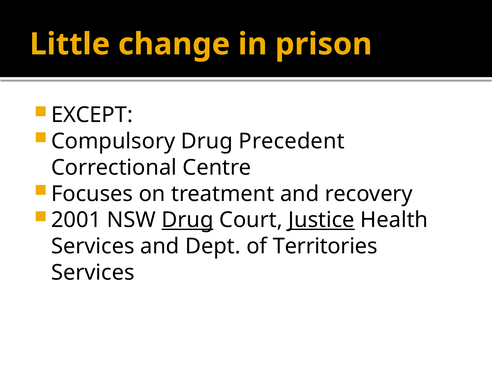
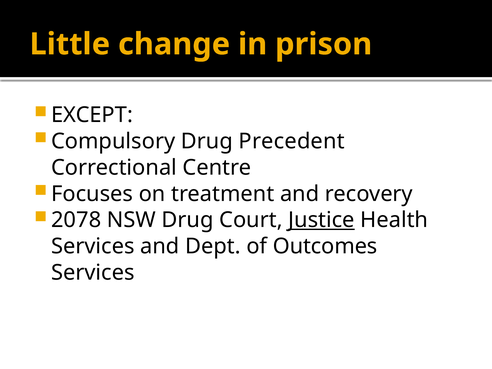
2001: 2001 -> 2078
Drug at (188, 220) underline: present -> none
Territories: Territories -> Outcomes
